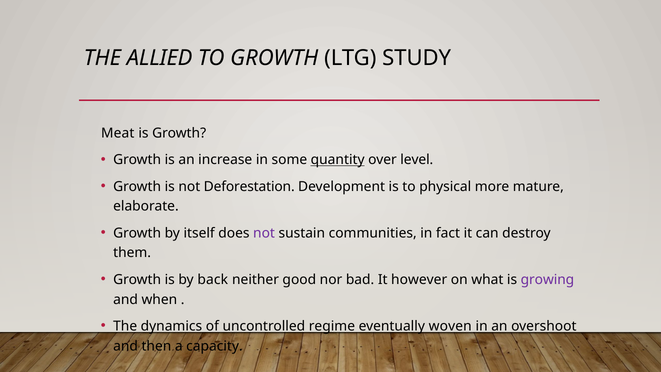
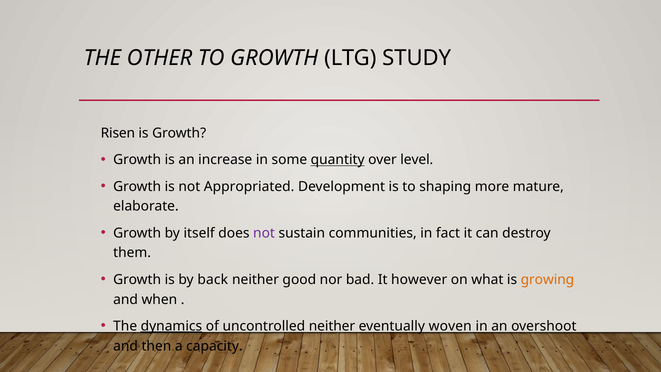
ALLIED: ALLIED -> OTHER
Meat: Meat -> Risen
Deforestation: Deforestation -> Appropriated
physical: physical -> shaping
growing colour: purple -> orange
dynamics underline: none -> present
uncontrolled regime: regime -> neither
